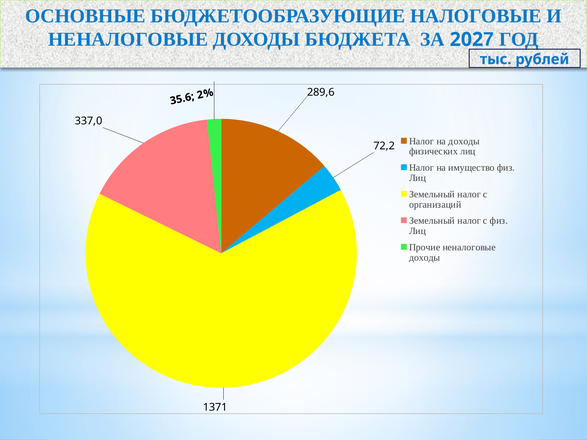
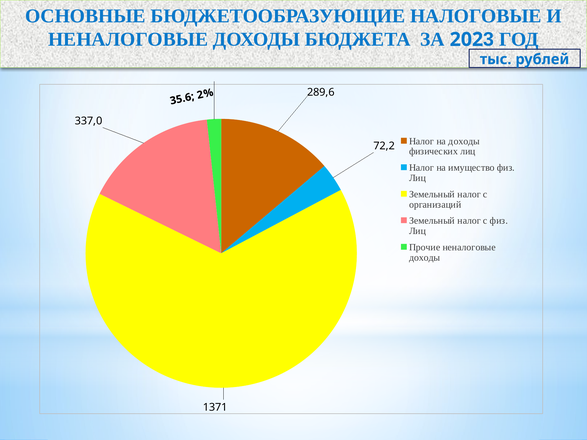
7: 7 -> 3
